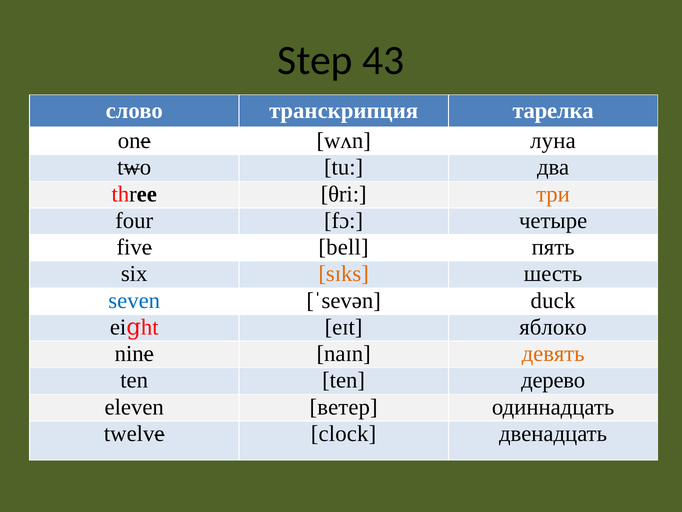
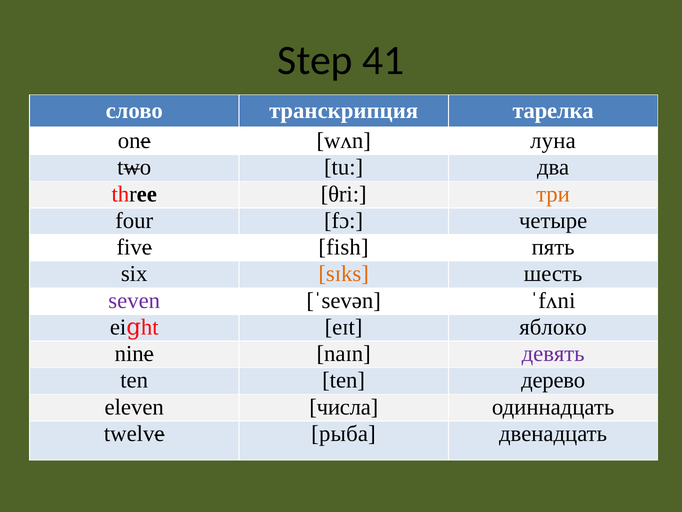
43: 43 -> 41
bell: bell -> fish
seven colour: blue -> purple
duck: duck -> ˈfʌni
девять colour: orange -> purple
ветер: ветер -> числа
clock: clock -> рыба
